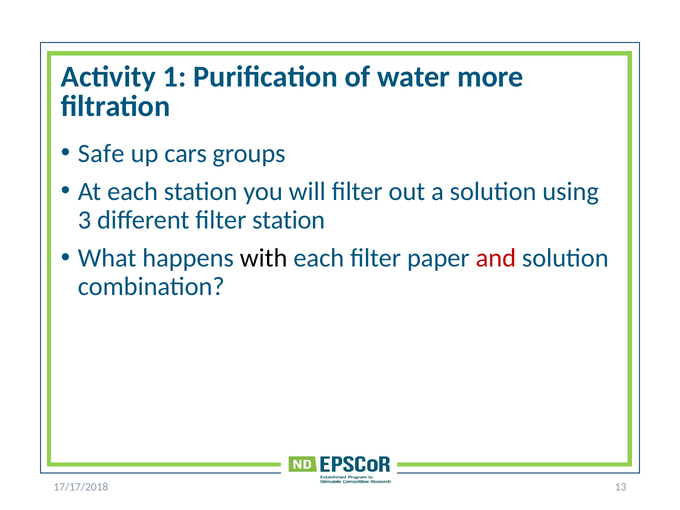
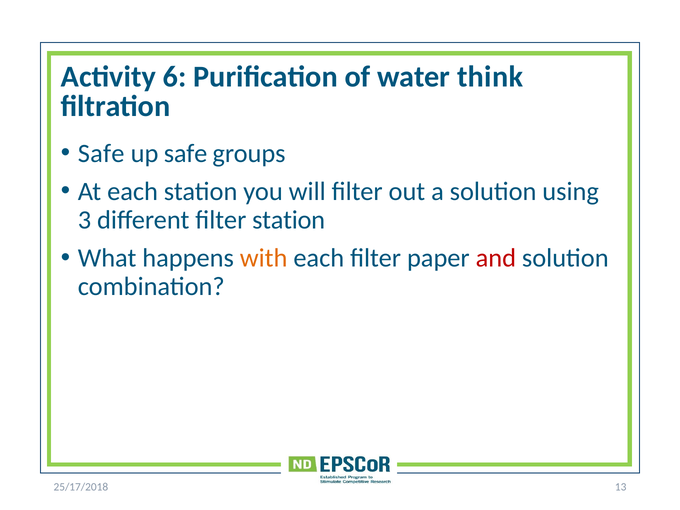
1: 1 -> 6
more: more -> think
up cars: cars -> safe
with colour: black -> orange
17/17/2018: 17/17/2018 -> 25/17/2018
